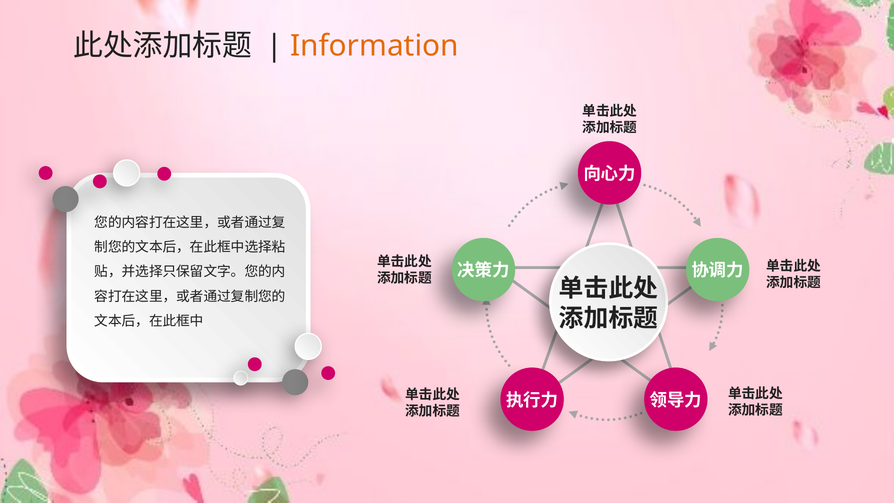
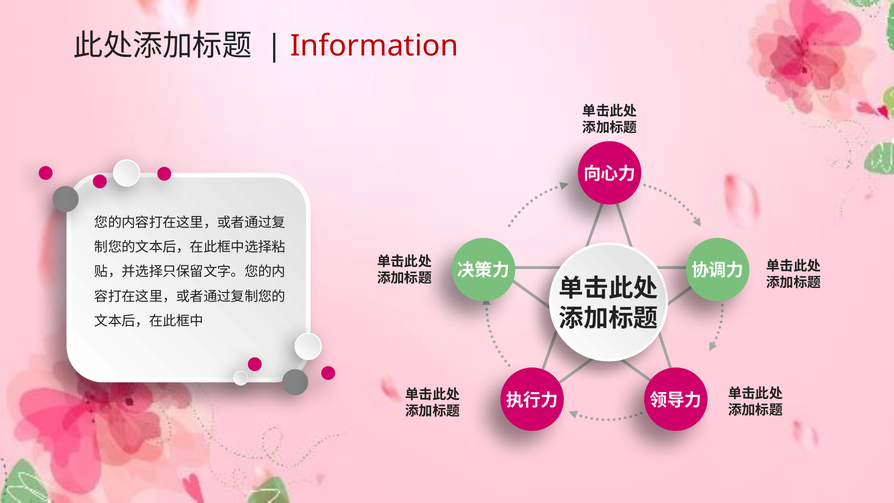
Information colour: orange -> red
